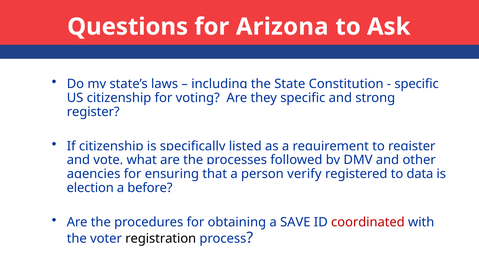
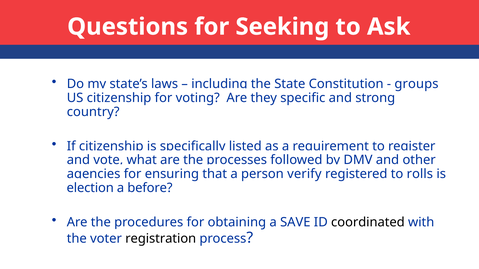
Arizona: Arizona -> Seeking
specific at (417, 84): specific -> groups
register at (93, 112): register -> country
data: data -> rolls
coordinated colour: red -> black
